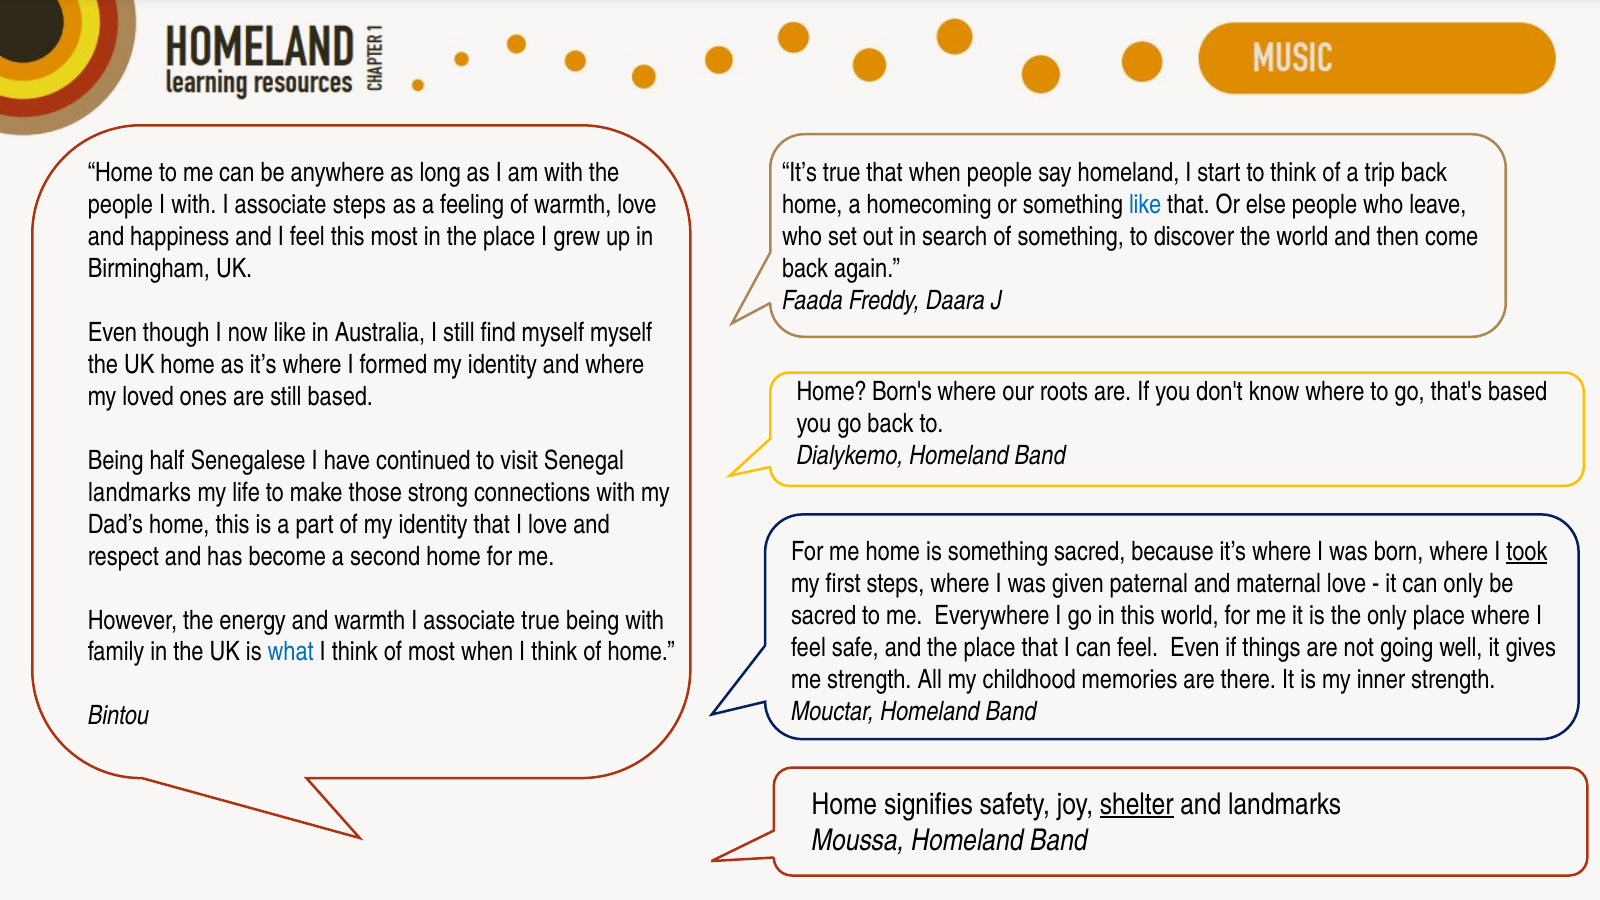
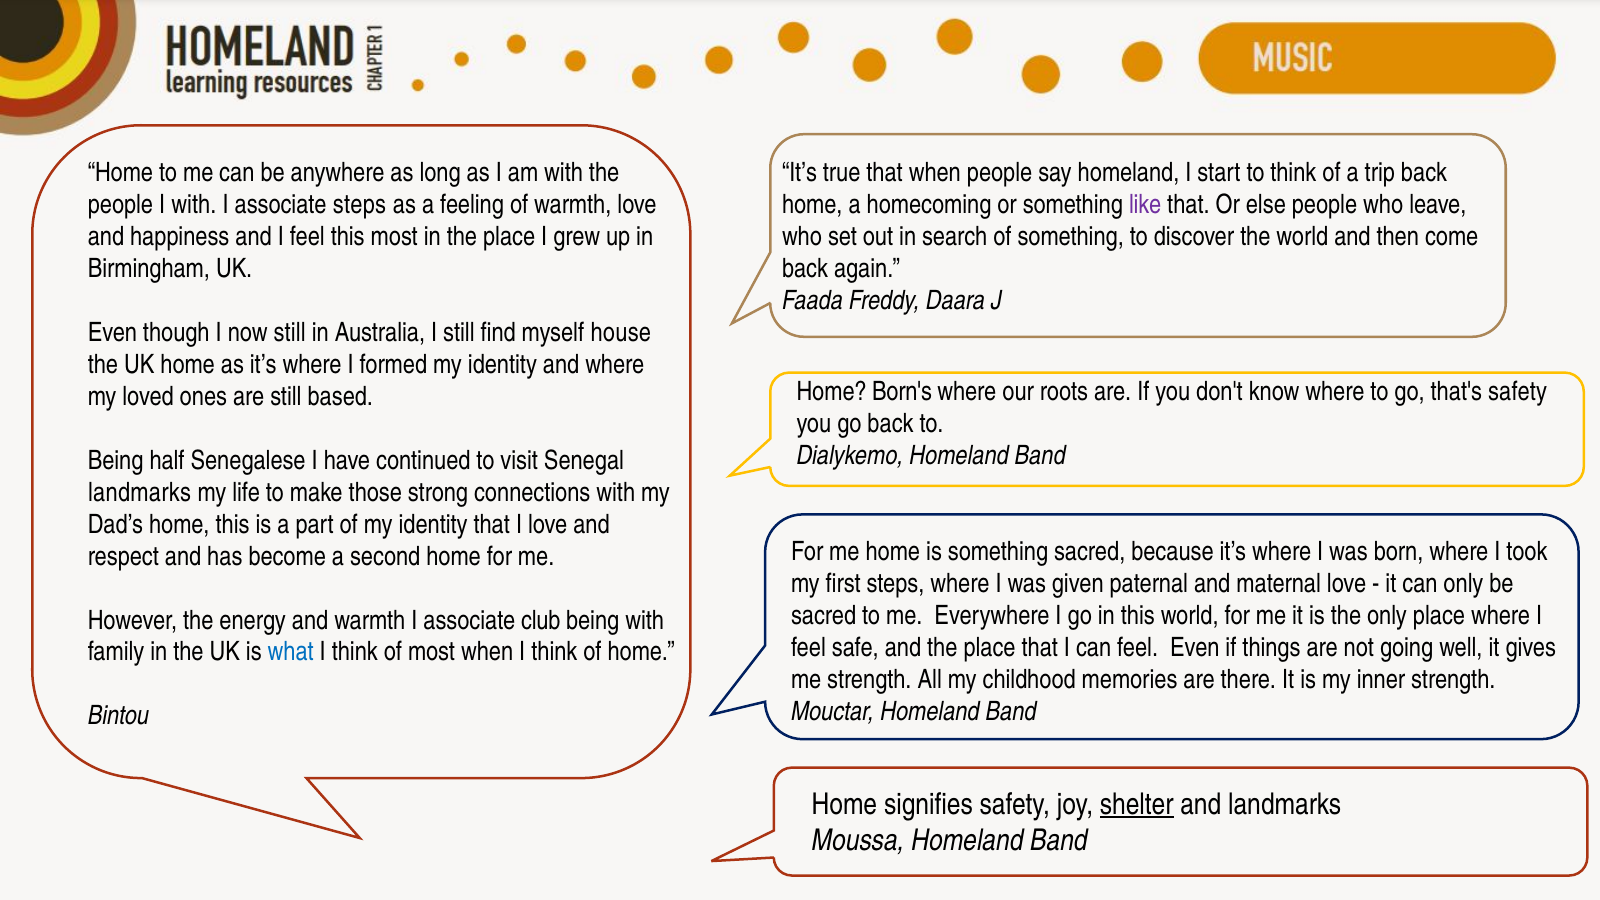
like at (1145, 204) colour: blue -> purple
now like: like -> still
myself myself: myself -> house
that's based: based -> safety
took underline: present -> none
associate true: true -> club
